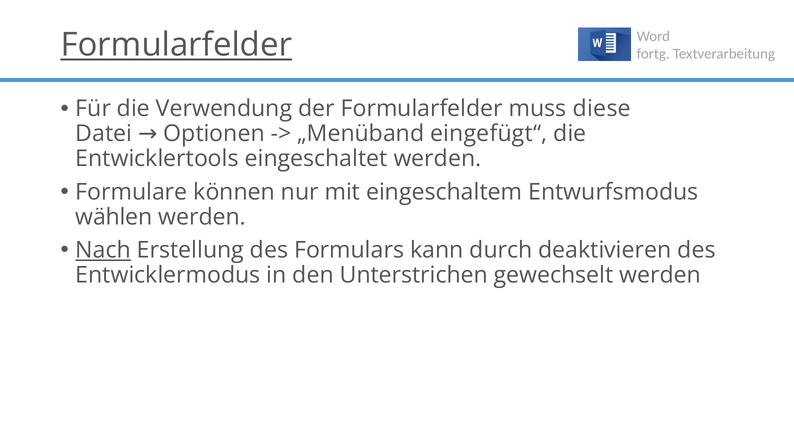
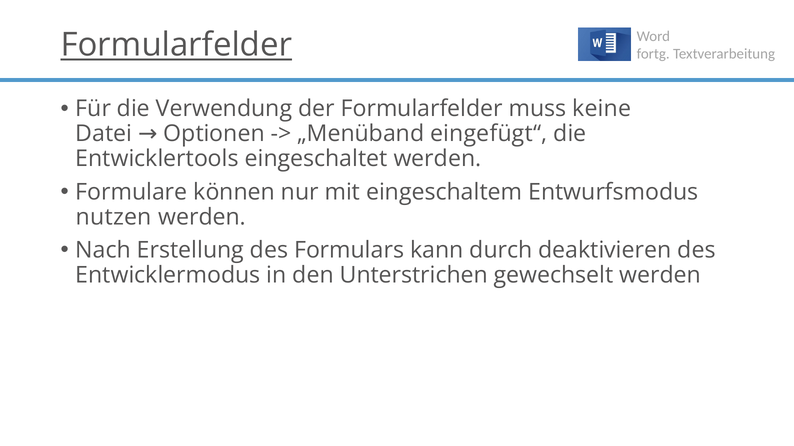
diese: diese -> keine
wählen: wählen -> nutzen
Nach underline: present -> none
